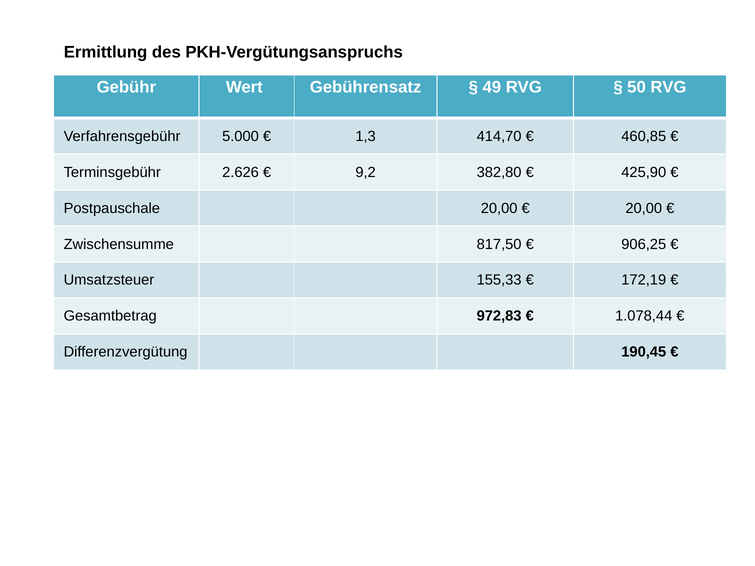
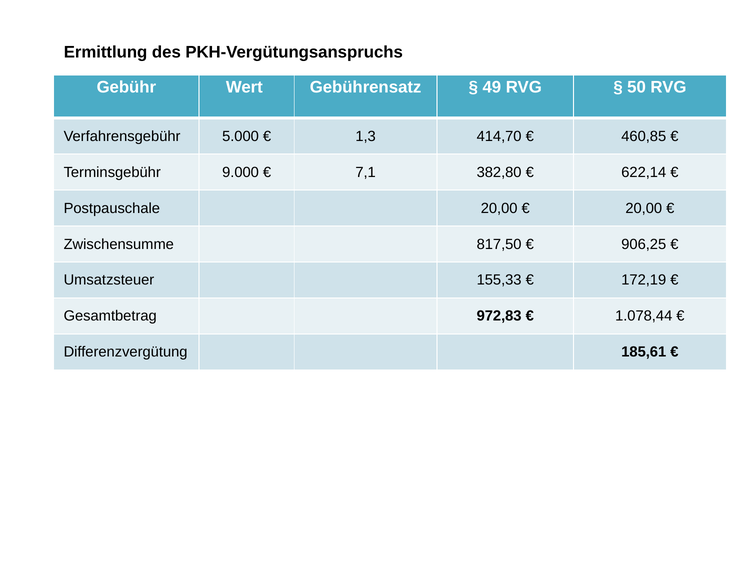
2.626: 2.626 -> 9.000
9,2: 9,2 -> 7,1
425,90: 425,90 -> 622,14
190,45: 190,45 -> 185,61
